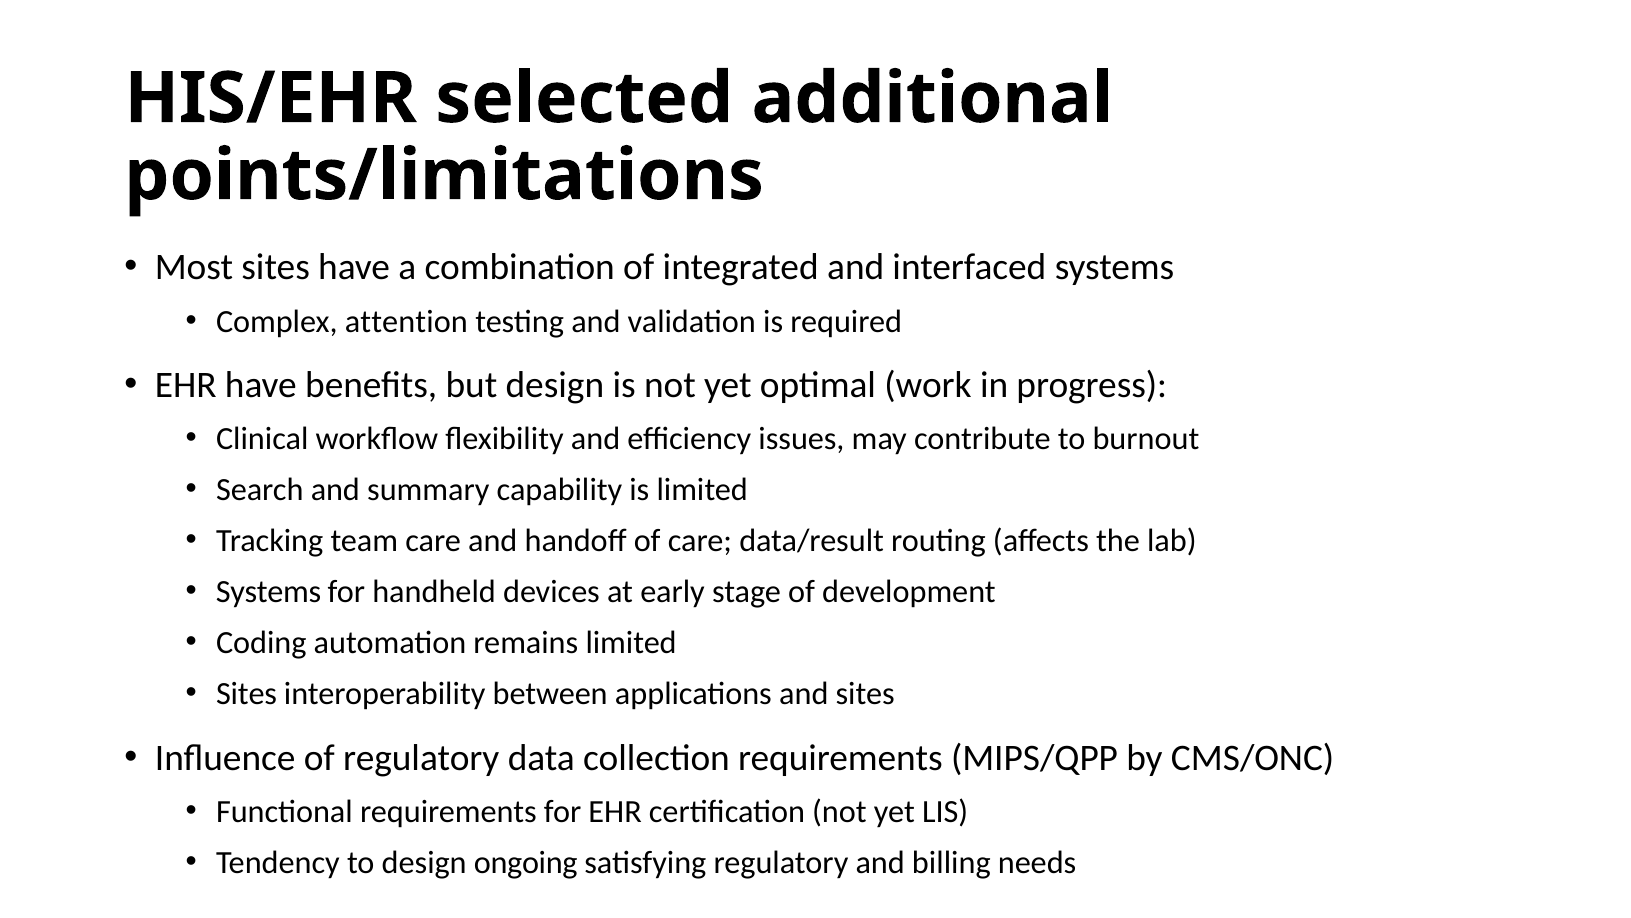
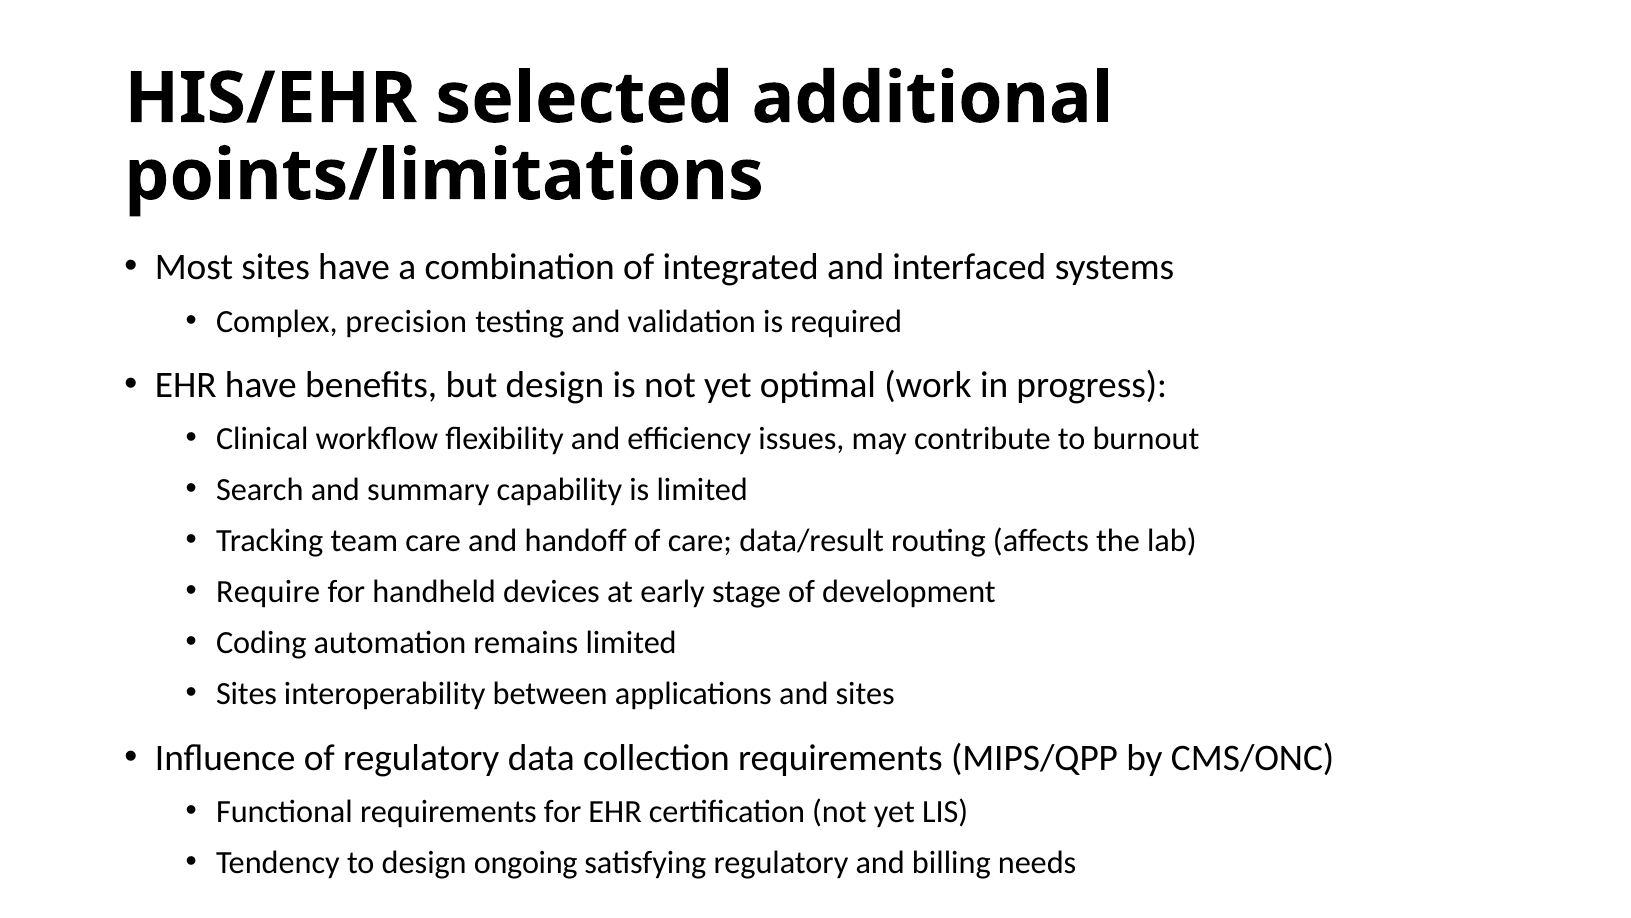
attention: attention -> precision
Systems at (269, 592): Systems -> Require
